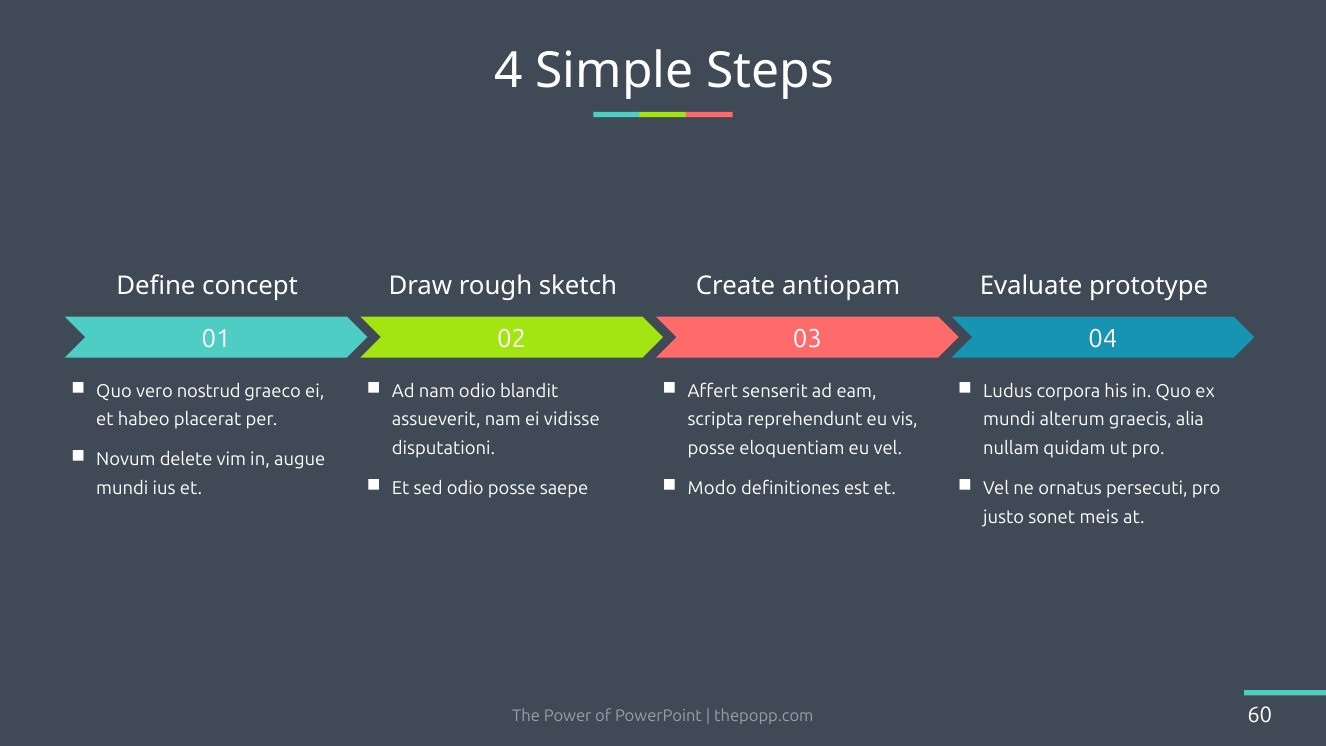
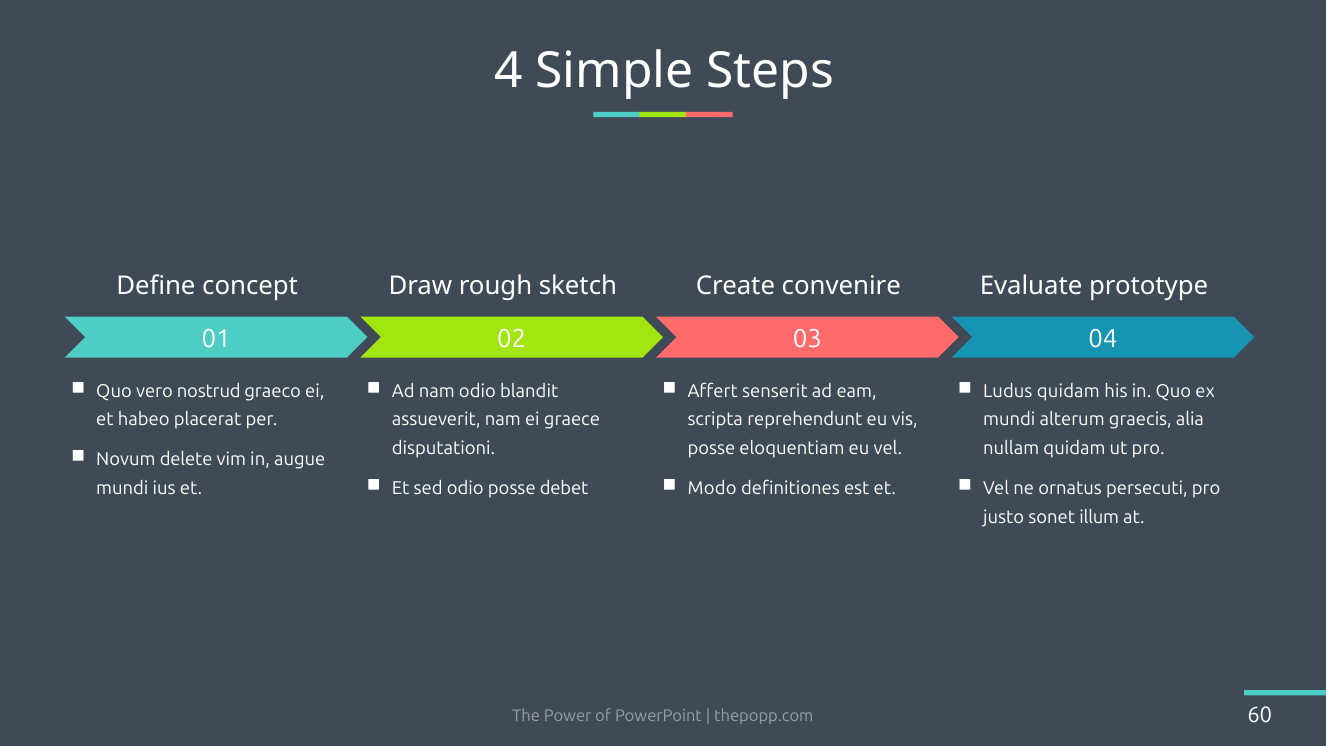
antiopam: antiopam -> convenire
Ludus corpora: corpora -> quidam
vidisse: vidisse -> graece
saepe: saepe -> debet
meis: meis -> illum
